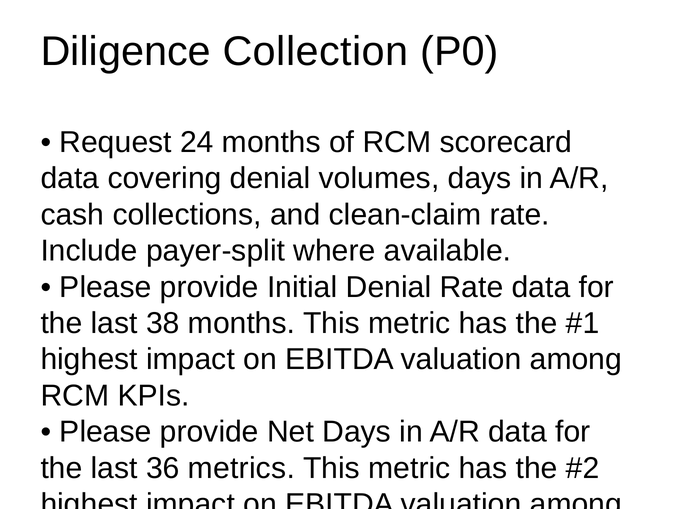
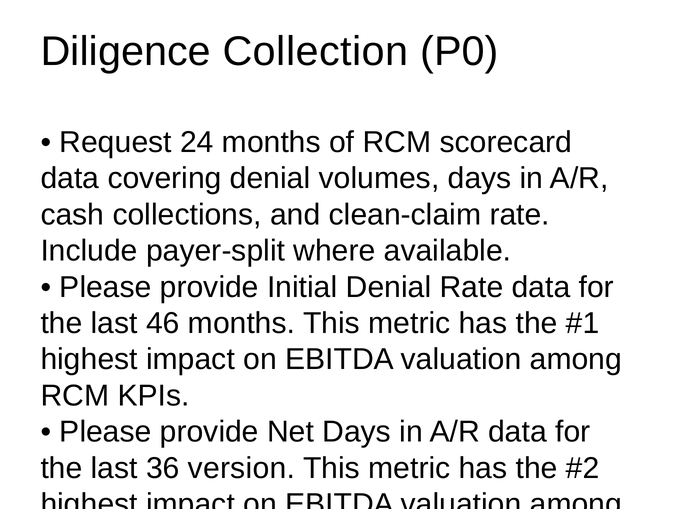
38: 38 -> 46
metrics: metrics -> version
